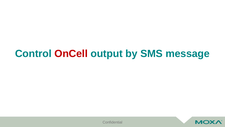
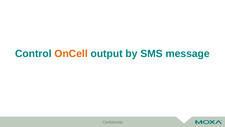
OnCell colour: red -> orange
